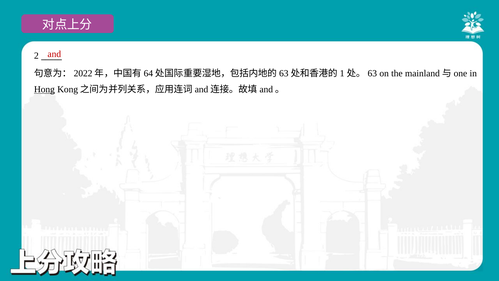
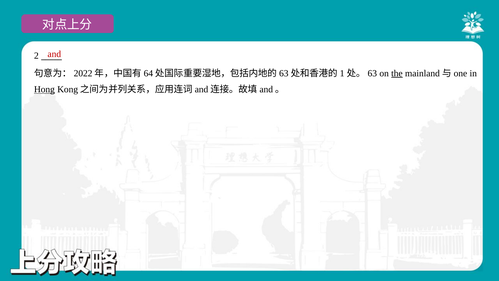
the underline: none -> present
